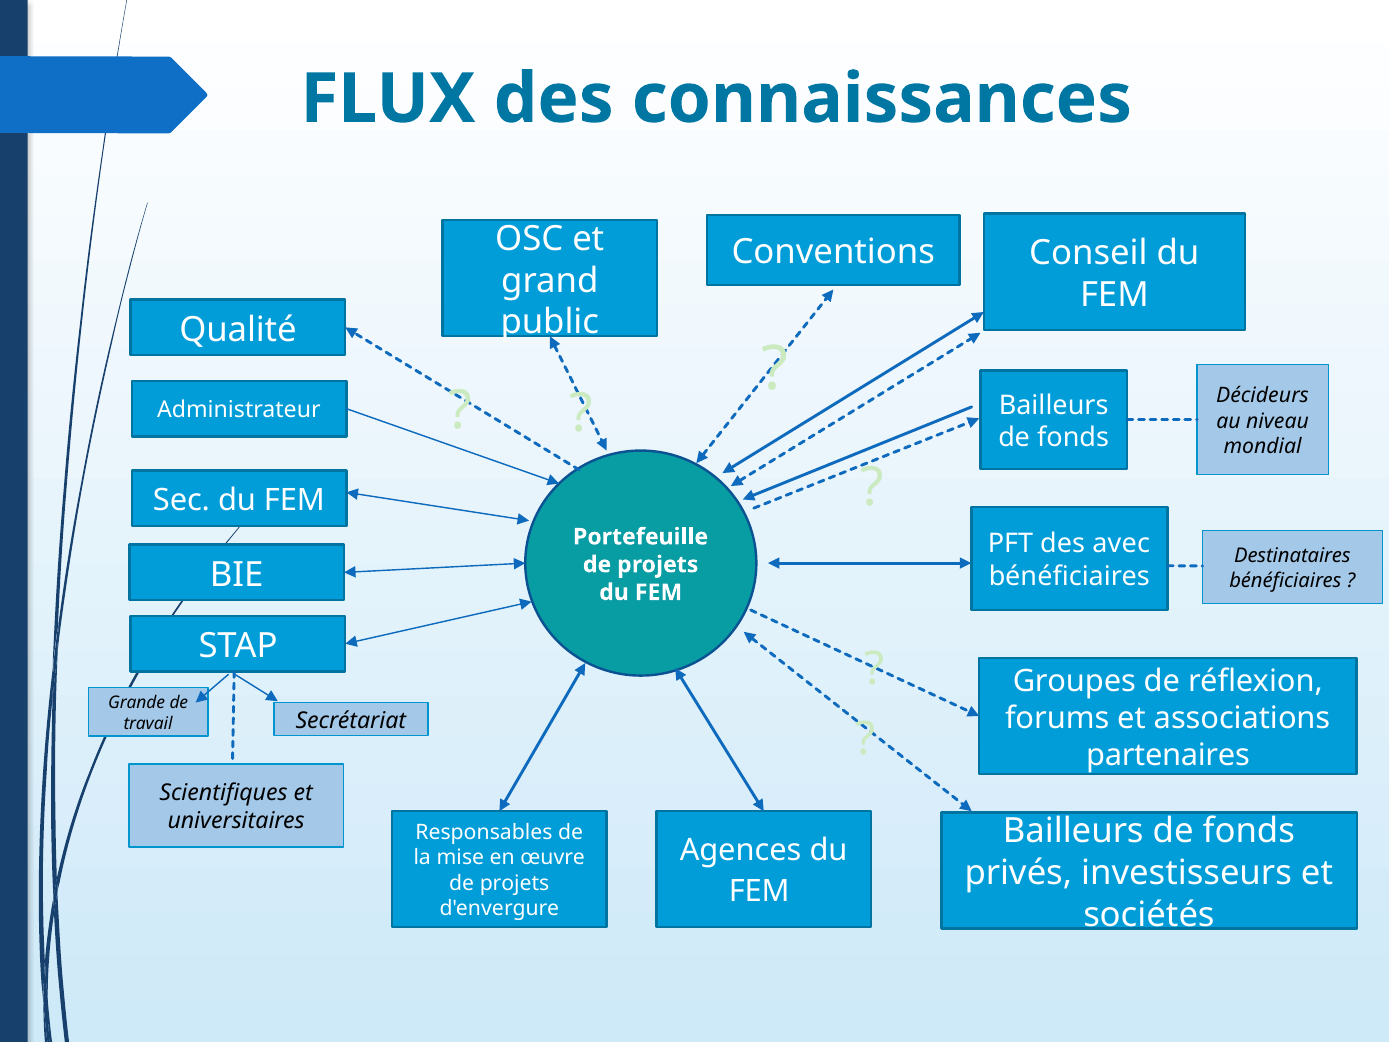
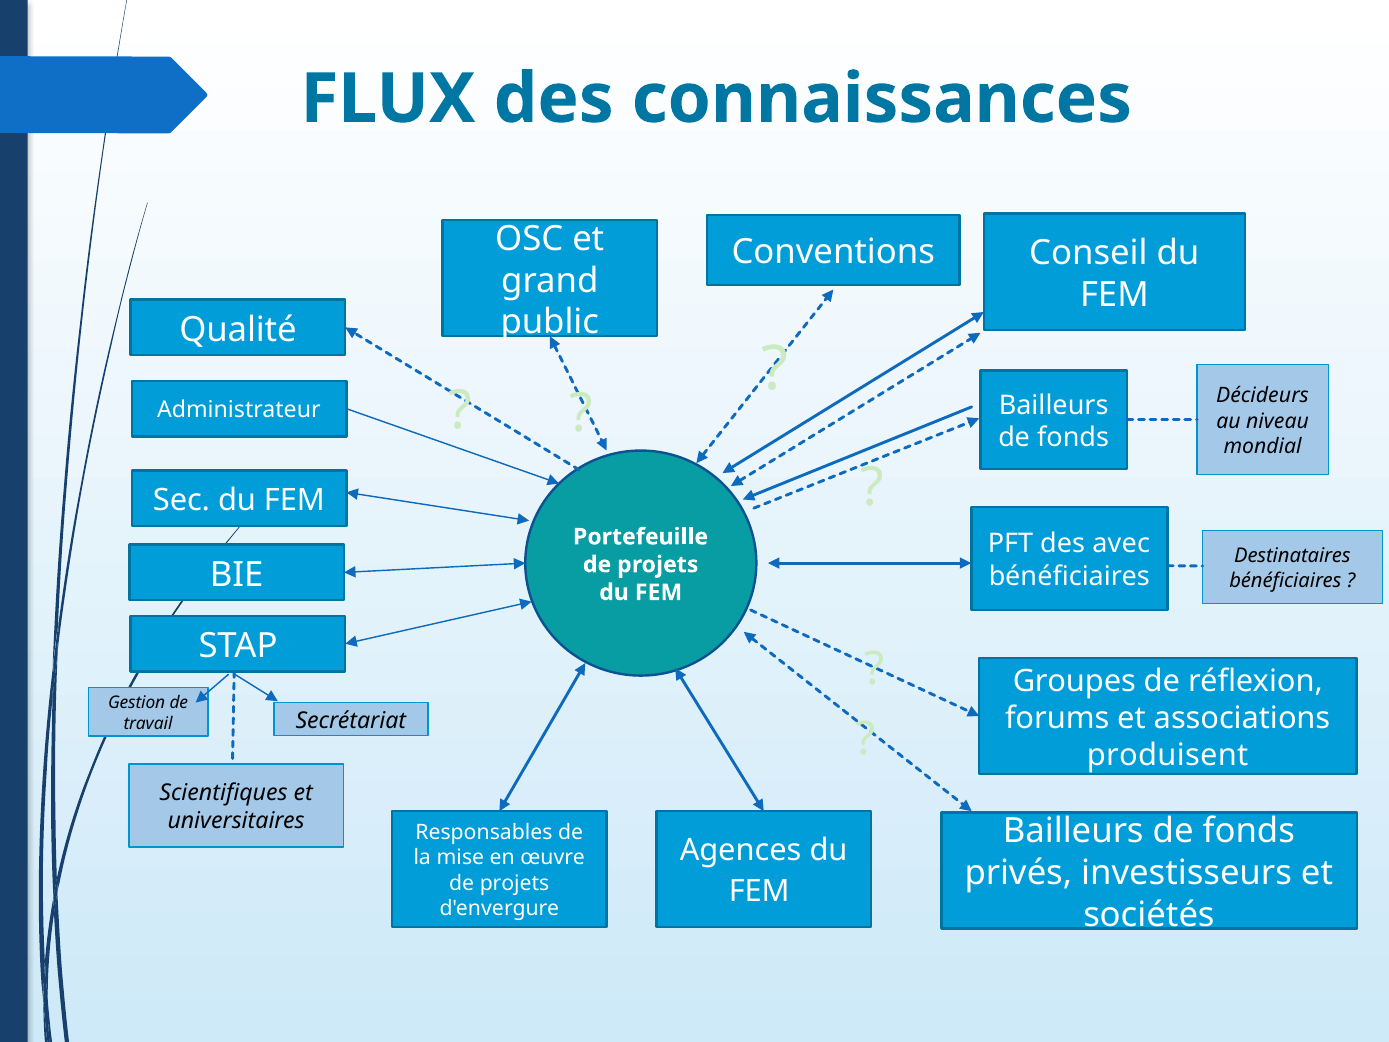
Grande: Grande -> Gestion
partenaires: partenaires -> produisent
